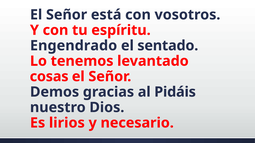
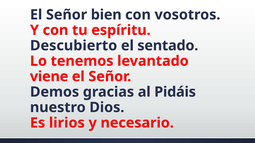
está: está -> bien
Engendrado: Engendrado -> Descubierto
cosas: cosas -> viene
